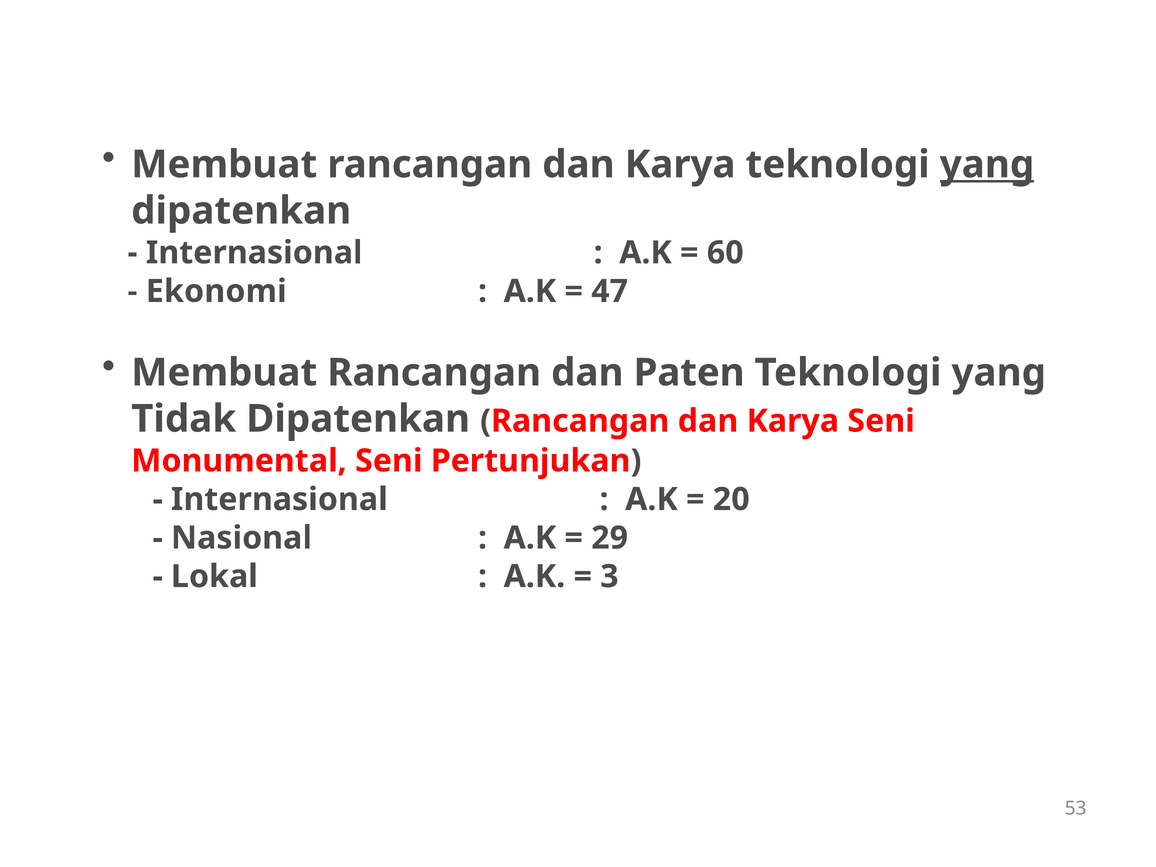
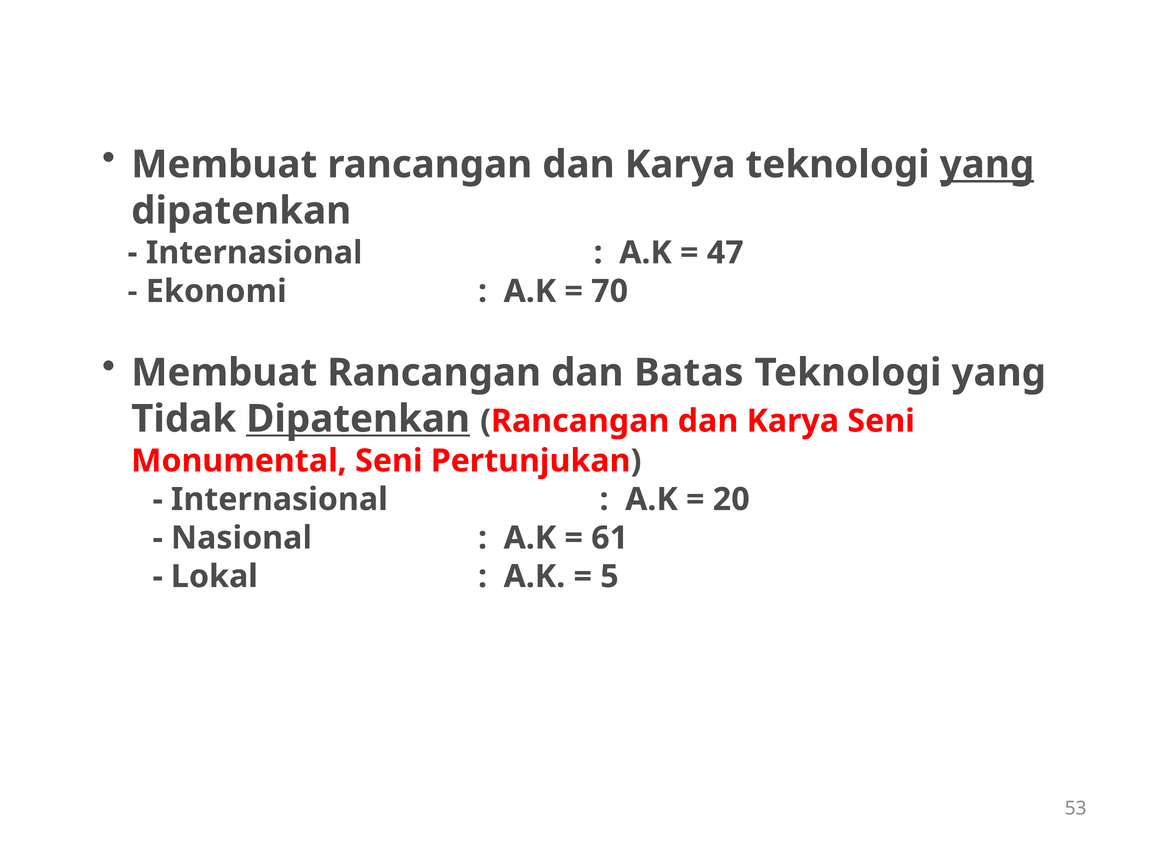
60: 60 -> 47
47: 47 -> 70
Paten: Paten -> Batas
Dipatenkan at (358, 419) underline: none -> present
29: 29 -> 61
3: 3 -> 5
